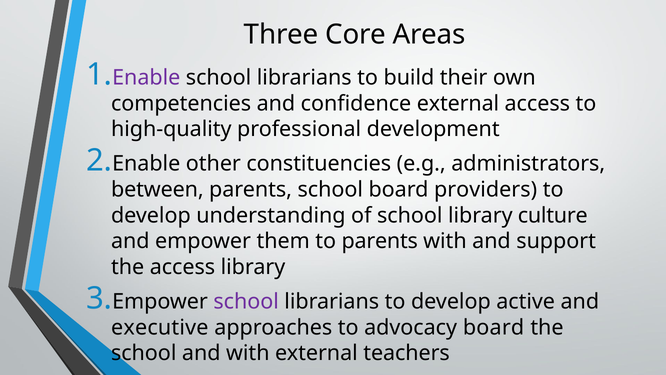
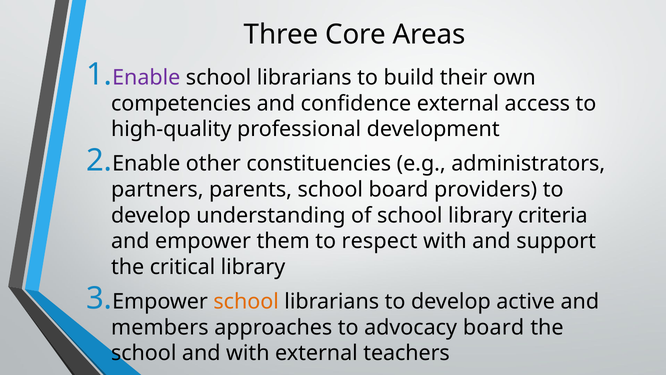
between: between -> partners
culture: culture -> criteria
to parents: parents -> respect
the access: access -> critical
school at (246, 301) colour: purple -> orange
executive: executive -> members
